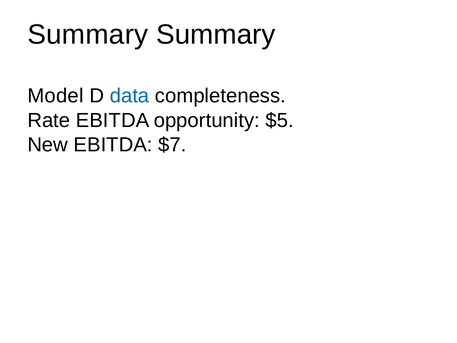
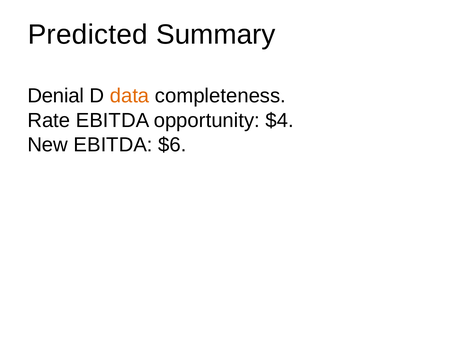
Summary at (88, 35): Summary -> Predicted
Model: Model -> Denial
data colour: blue -> orange
$5: $5 -> $4
$7: $7 -> $6
